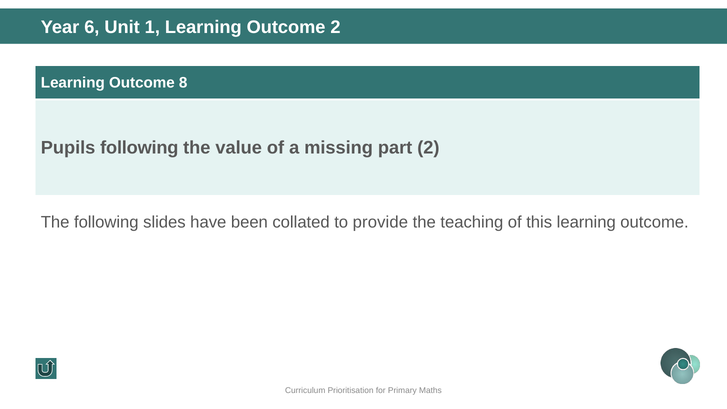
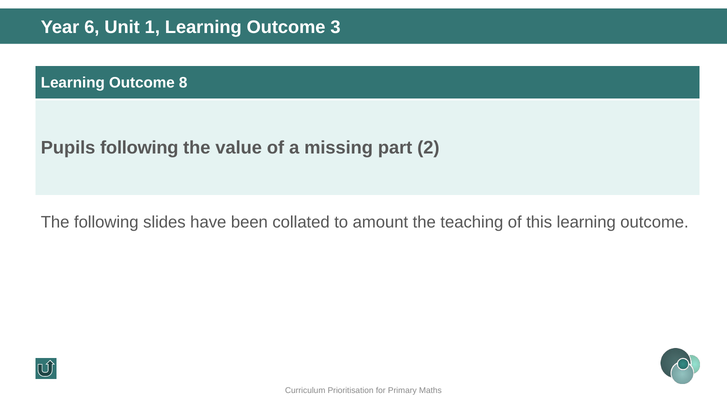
Outcome 2: 2 -> 3
provide: provide -> amount
